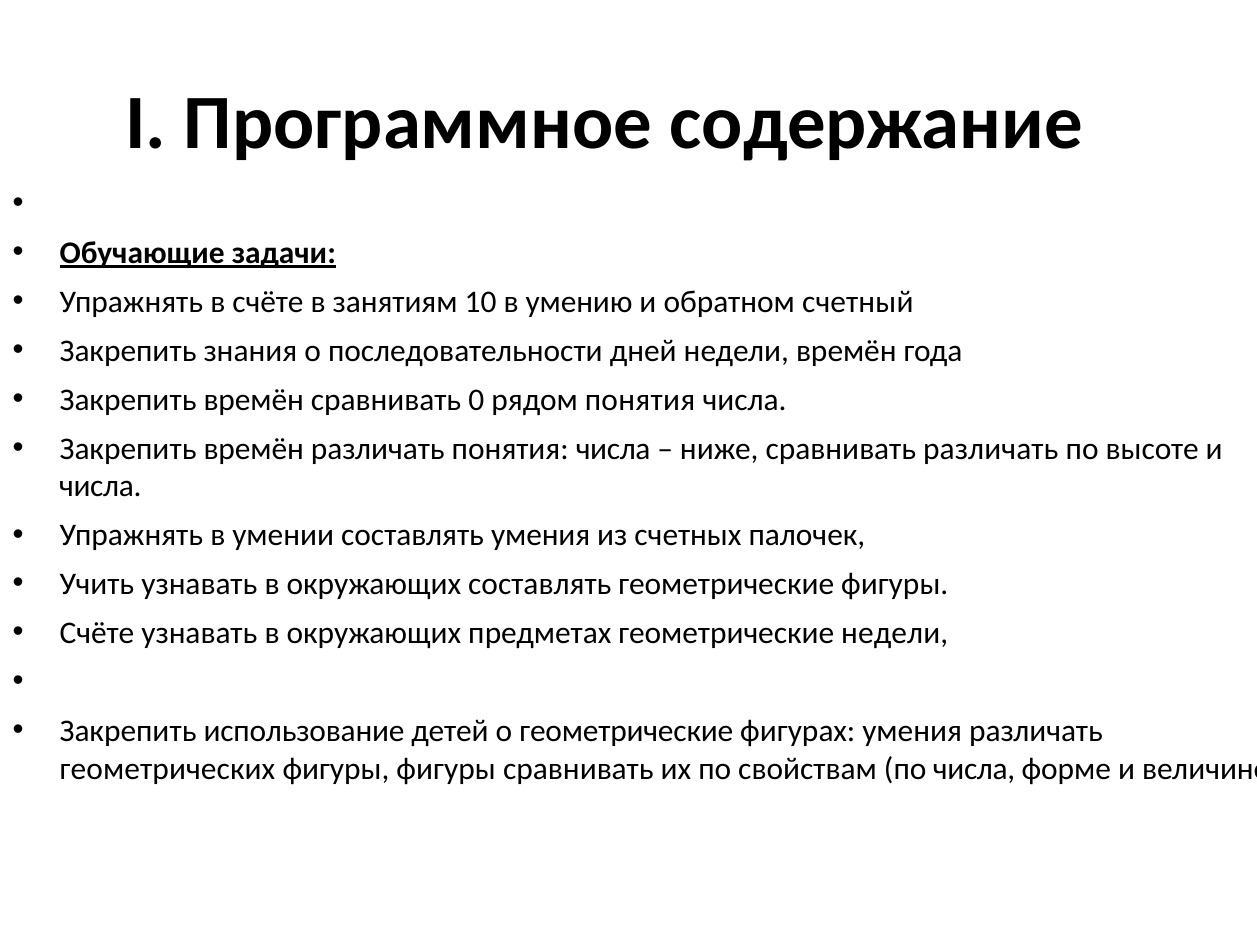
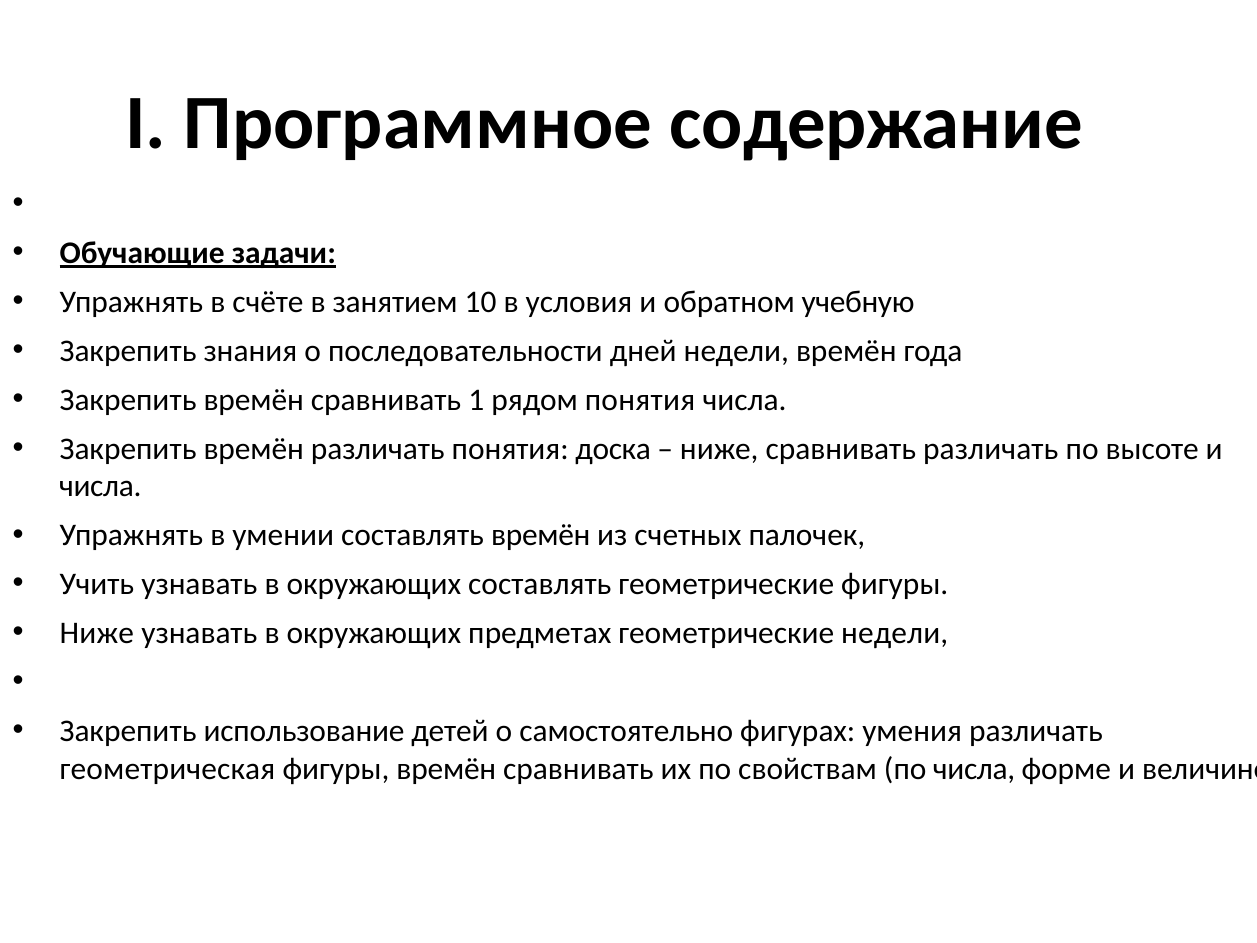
занятиям: занятиям -> занятием
умению: умению -> условия
счетный: счетный -> учебную
0: 0 -> 1
различать понятия числа: числа -> доска
составлять умения: умения -> времён
Счёте at (97, 633): Счёте -> Ниже
о геометрические: геометрические -> самостоятельно
геометрических: геометрических -> геометрическая
фигуры фигуры: фигуры -> времён
